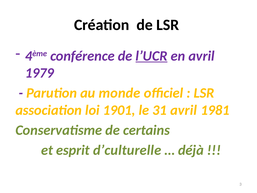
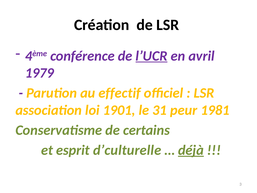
monde: monde -> effectif
31 avril: avril -> peur
déjà underline: none -> present
